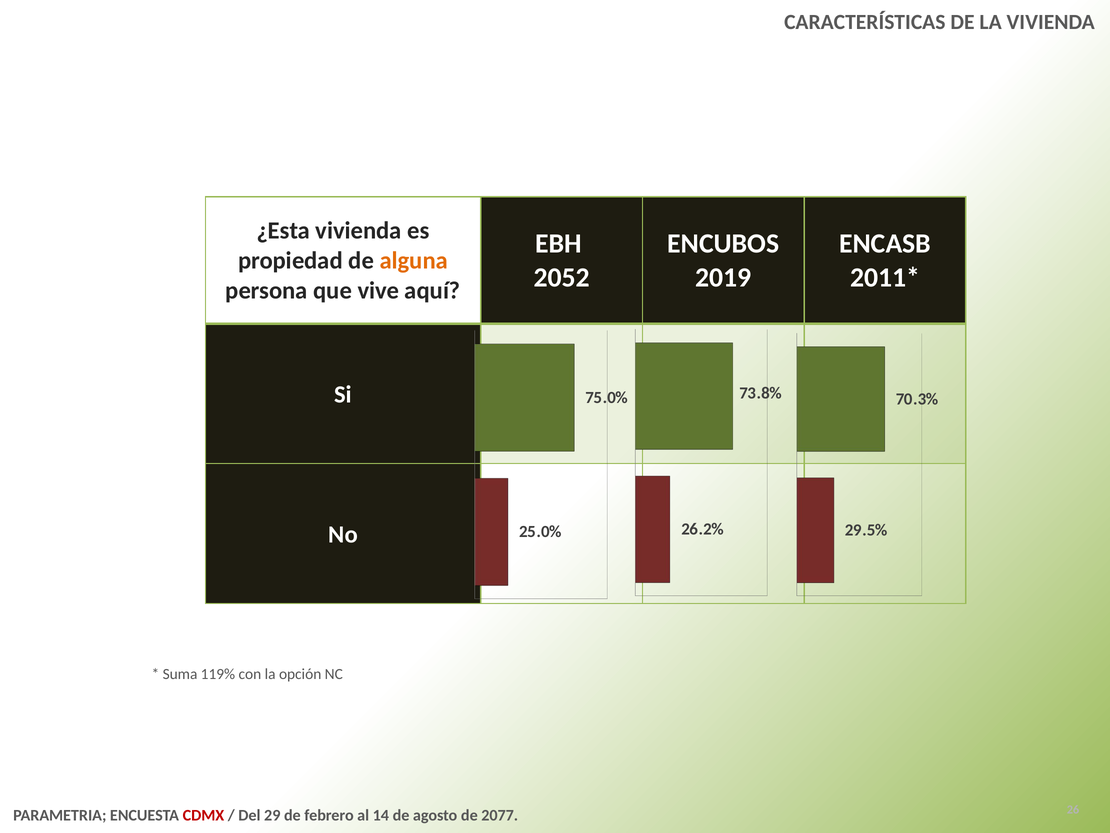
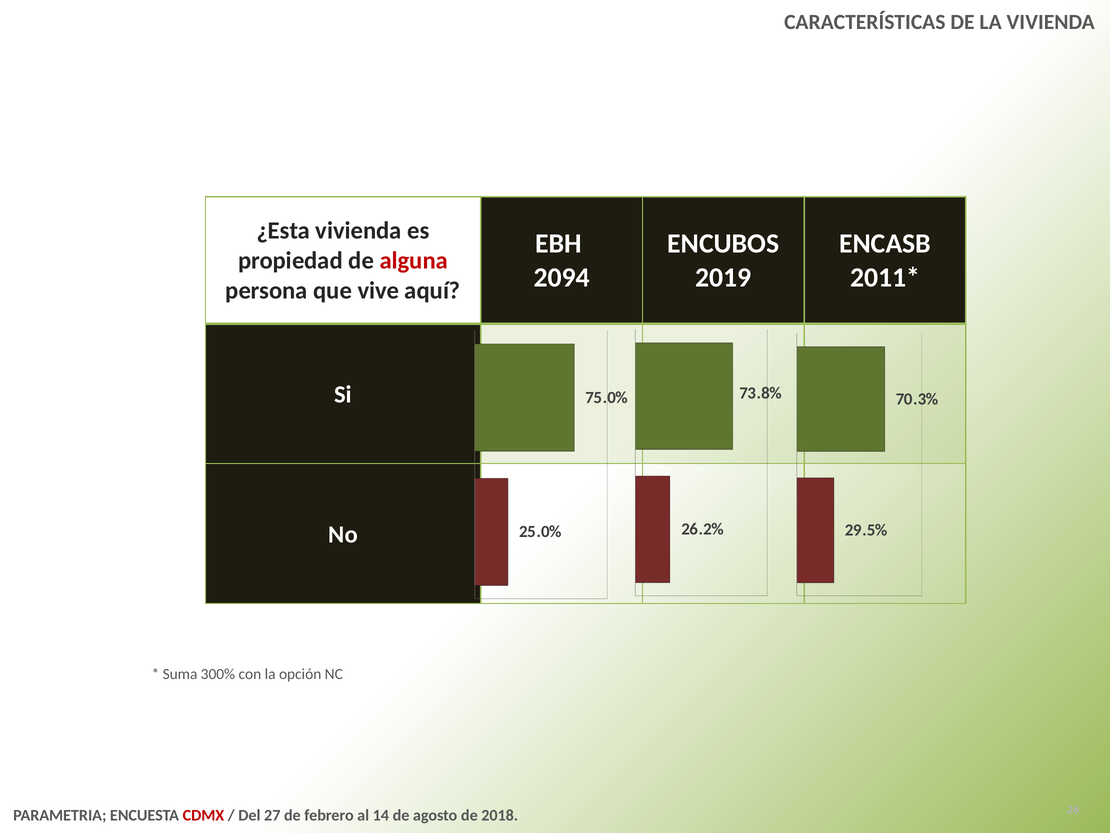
alguna colour: orange -> red
2052: 2052 -> 2094
119%: 119% -> 300%
29: 29 -> 27
2077: 2077 -> 2018
